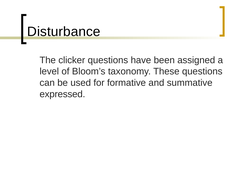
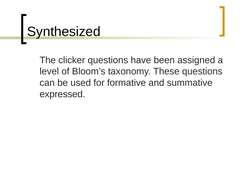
Disturbance: Disturbance -> Synthesized
